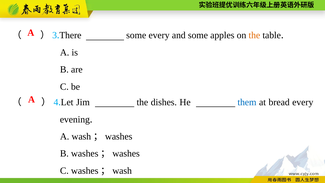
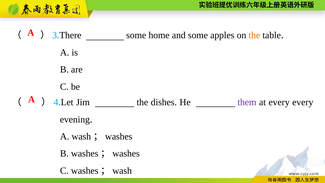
some every: every -> home
them colour: blue -> purple
at bread: bread -> every
